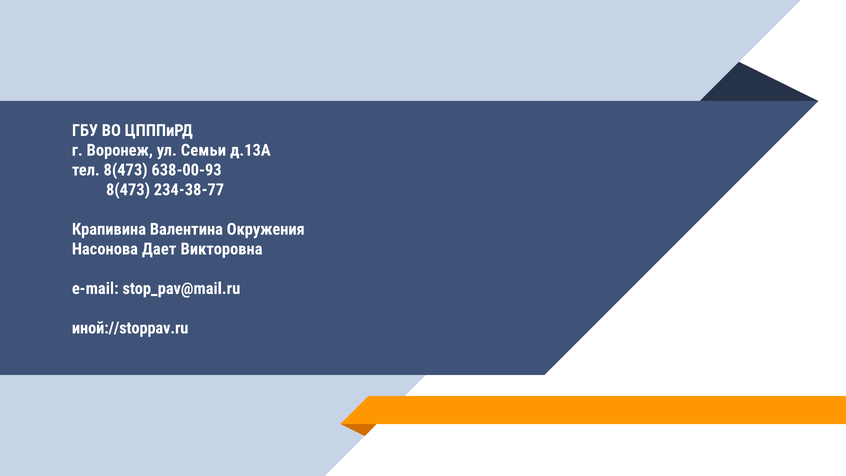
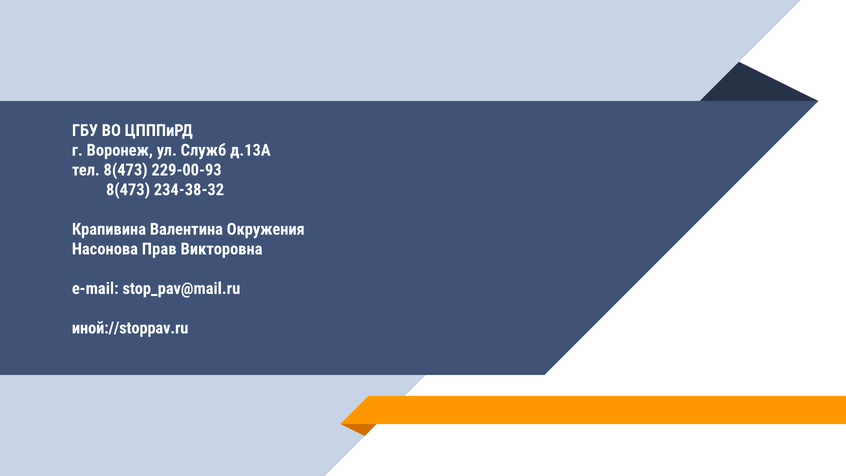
Семьи: Семьи -> Служб
638-00-93: 638-00-93 -> 229-00-93
234-38-77: 234-38-77 -> 234-38-32
Дает: Дает -> Прав
